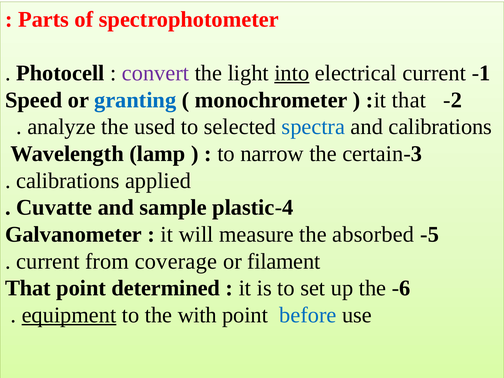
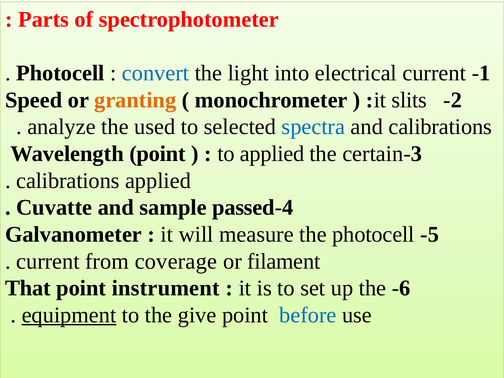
convert colour: purple -> blue
into underline: present -> none
granting colour: blue -> orange
:it that: that -> slits
Wavelength lamp: lamp -> point
to narrow: narrow -> applied
plastic: plastic -> passed
the absorbed: absorbed -> photocell
determined: determined -> instrument
with: with -> give
